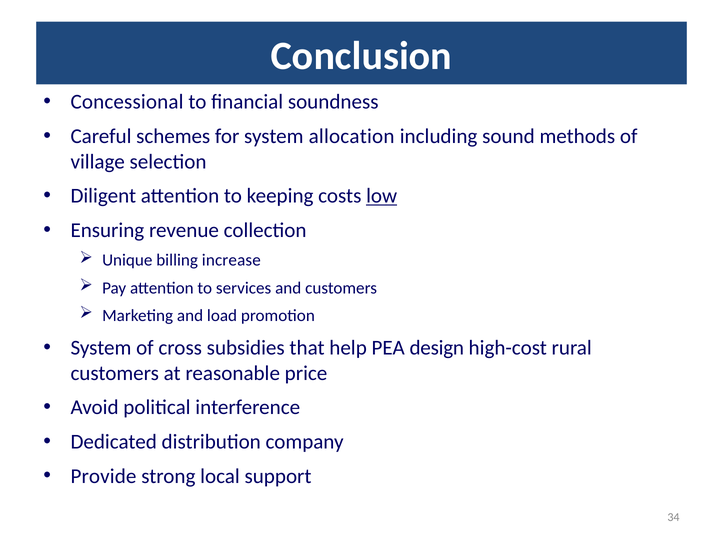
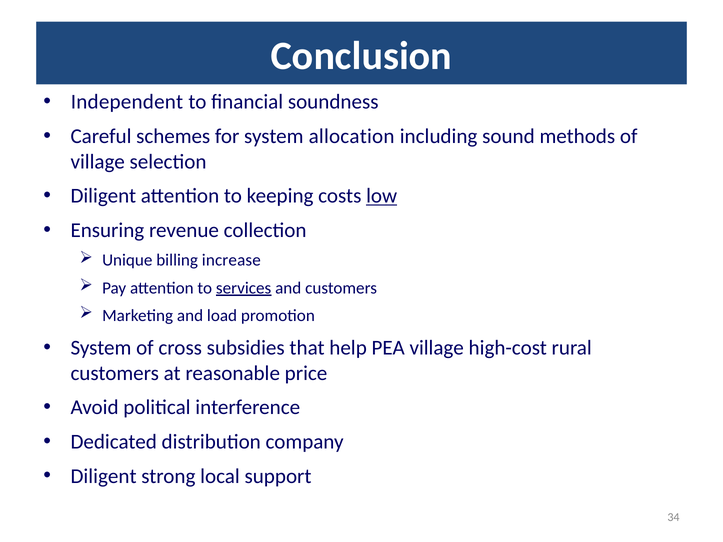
Concessional: Concessional -> Independent
services underline: none -> present
PEA design: design -> village
Provide at (103, 476): Provide -> Diligent
